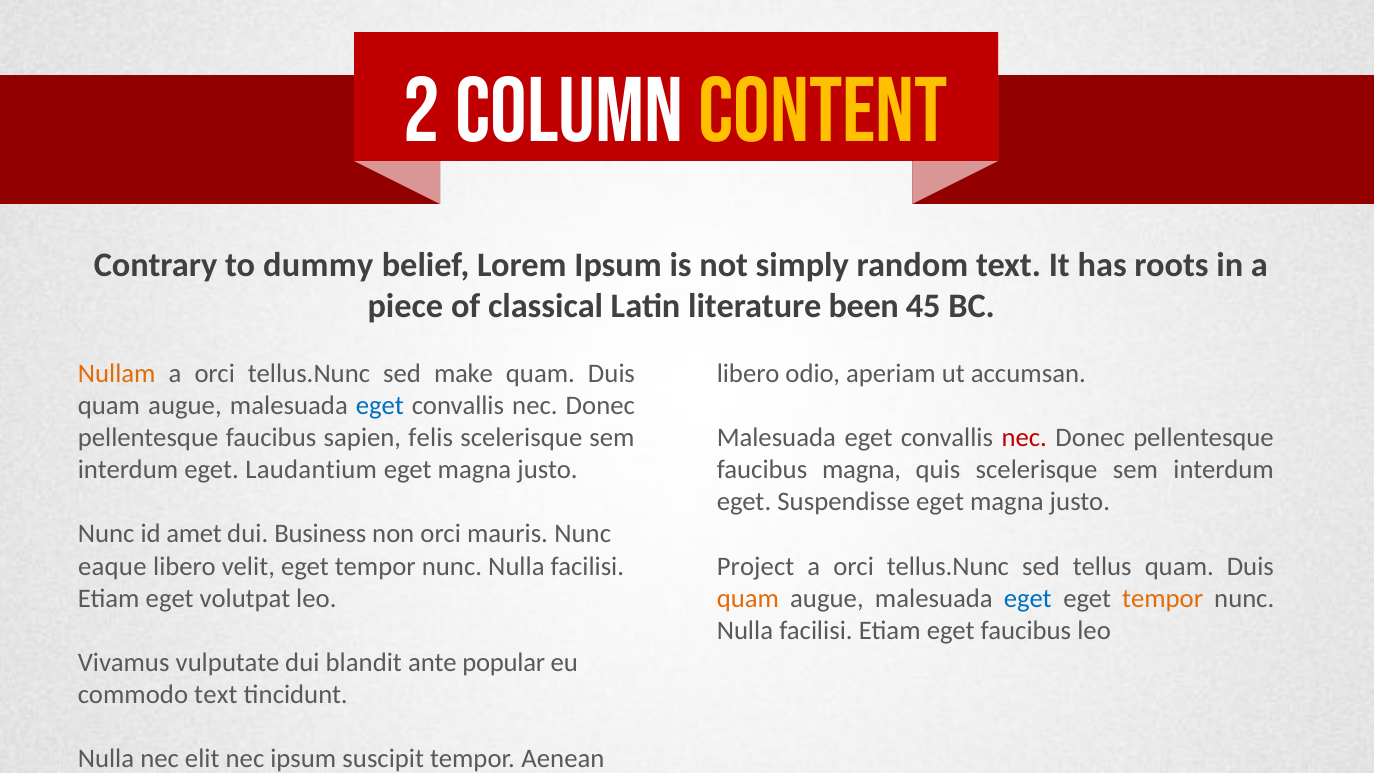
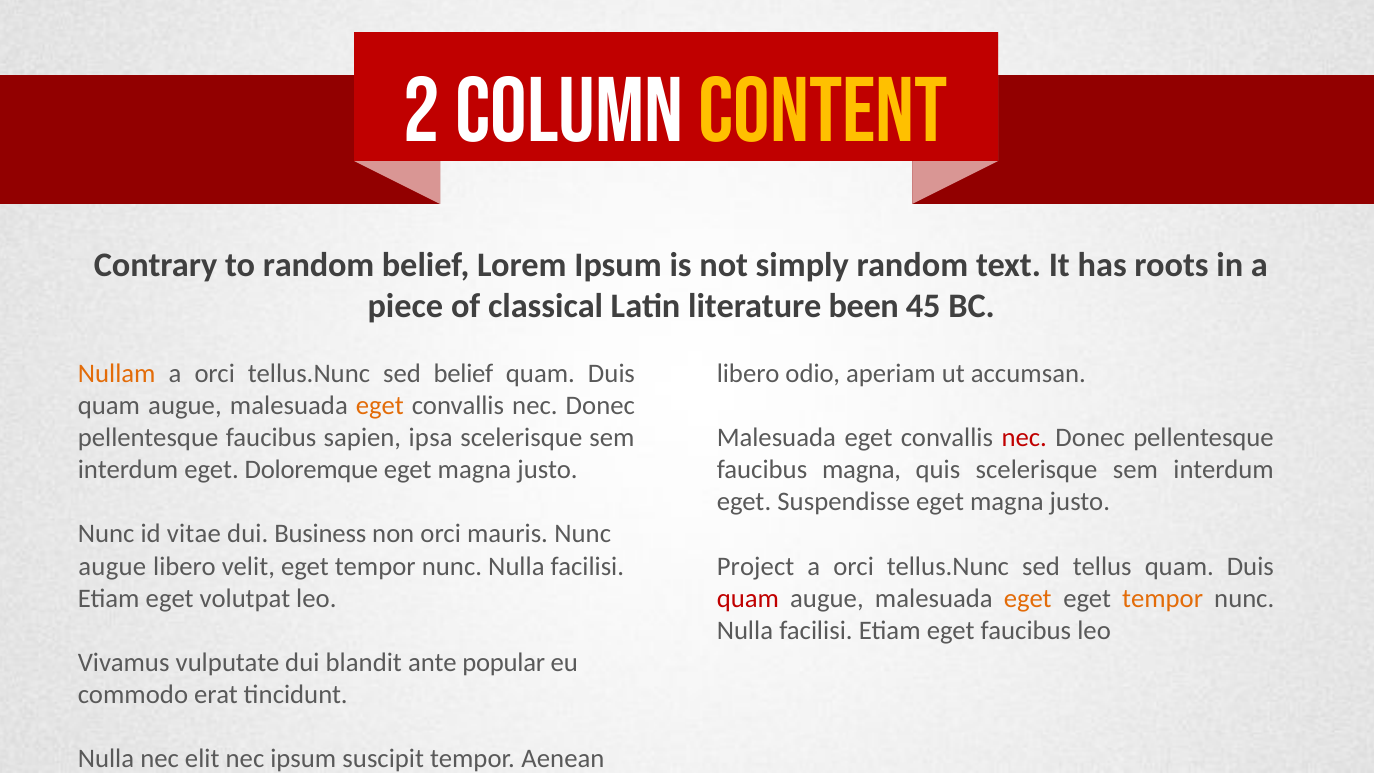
to dummy: dummy -> random
sed make: make -> belief
eget at (380, 406) colour: blue -> orange
felis: felis -> ipsa
Laudantium: Laudantium -> Doloremque
amet: amet -> vitae
eaque at (112, 566): eaque -> augue
quam at (748, 598) colour: orange -> red
eget at (1028, 598) colour: blue -> orange
commodo text: text -> erat
